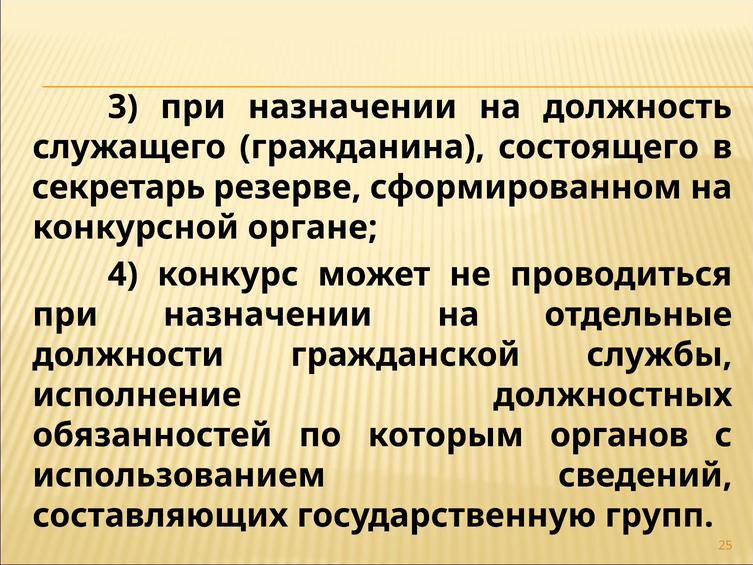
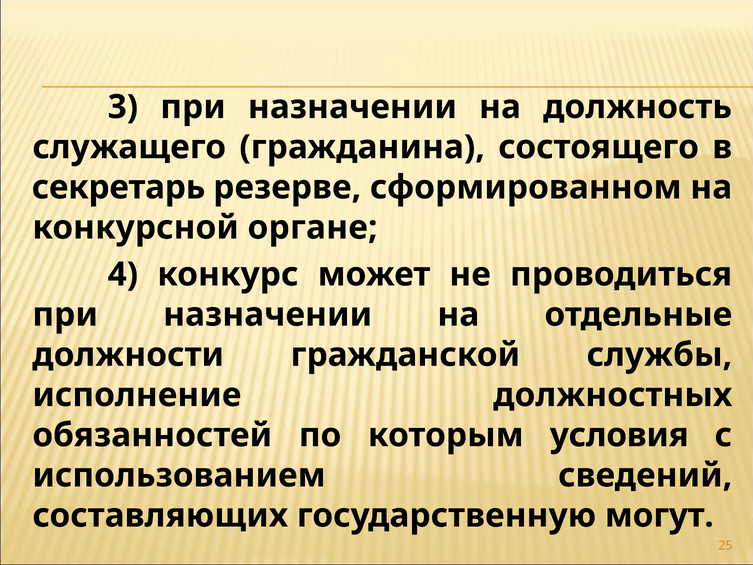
органов: органов -> условия
групп: групп -> могут
